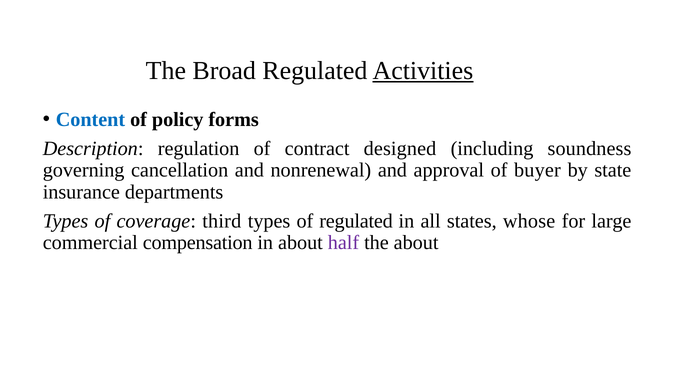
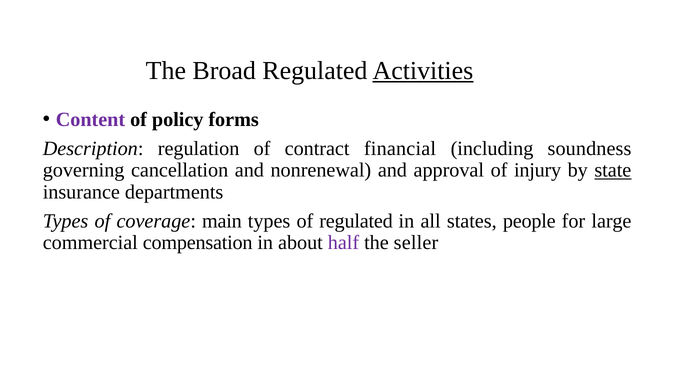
Content colour: blue -> purple
designed: designed -> financial
buyer: buyer -> injury
state underline: none -> present
third: third -> main
whose: whose -> people
the about: about -> seller
